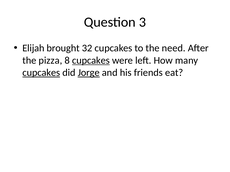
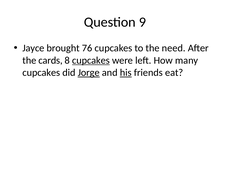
3: 3 -> 9
Elijah: Elijah -> Jayce
32: 32 -> 76
pizza: pizza -> cards
cupcakes at (41, 73) underline: present -> none
his underline: none -> present
